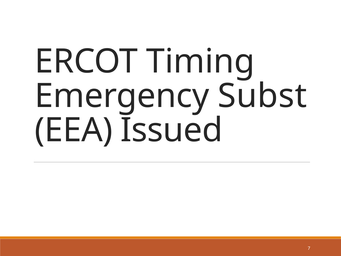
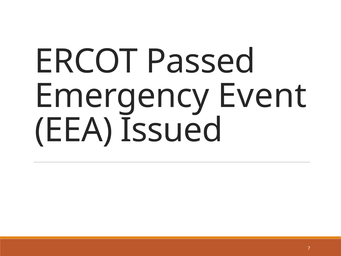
Timing: Timing -> Passed
Subst: Subst -> Event
